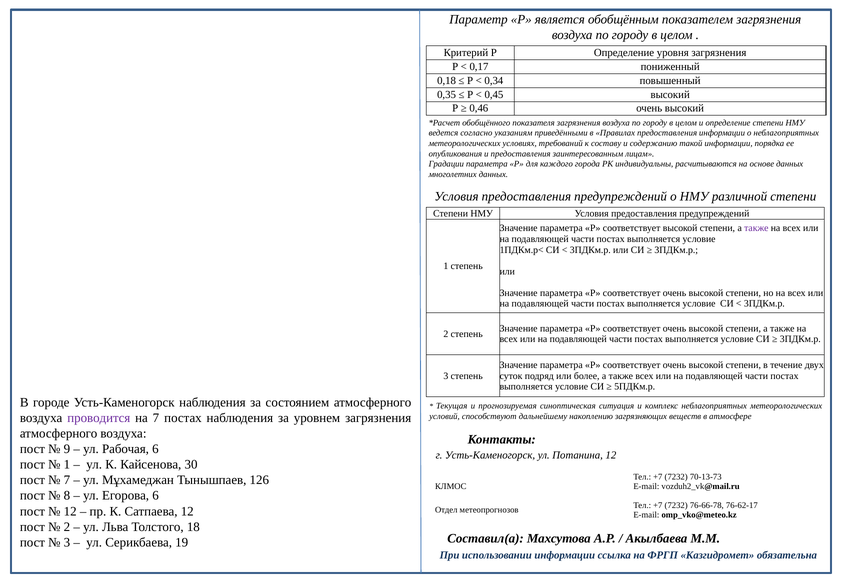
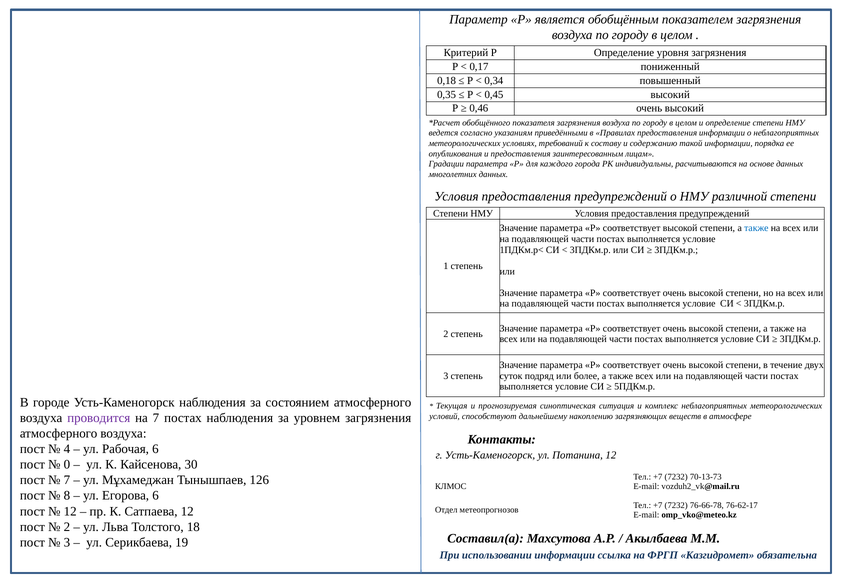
также at (756, 228) colour: purple -> blue
9: 9 -> 4
1 at (67, 465): 1 -> 0
